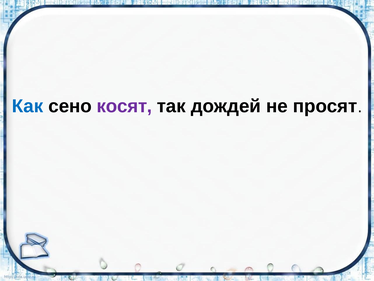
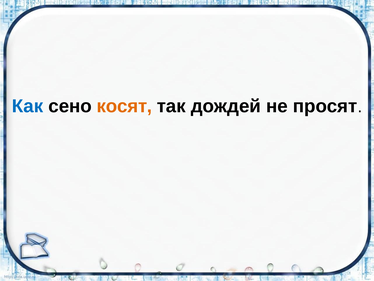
косят colour: purple -> orange
